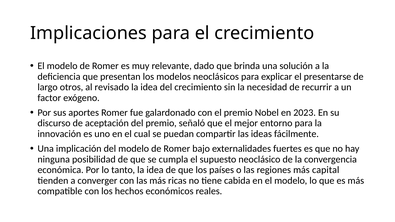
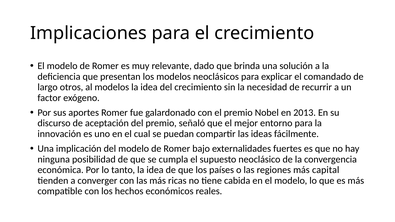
presentarse: presentarse -> comandado
al revisado: revisado -> modelos
2023: 2023 -> 2013
